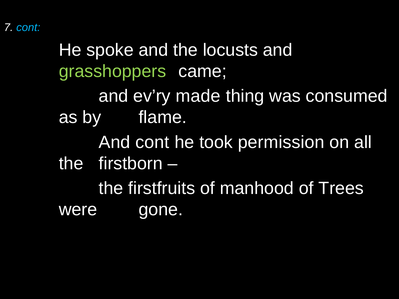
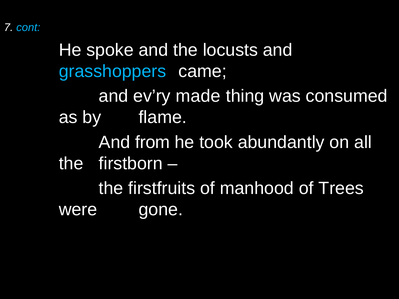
grasshoppers colour: light green -> light blue
And cont: cont -> from
permission: permission -> abundantly
